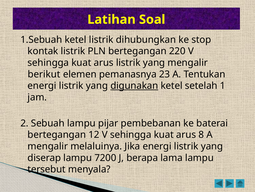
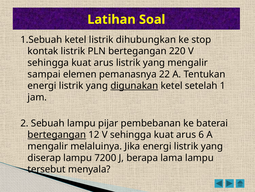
berikut: berikut -> sampai
23: 23 -> 22
bertegangan at (57, 134) underline: none -> present
8: 8 -> 6
